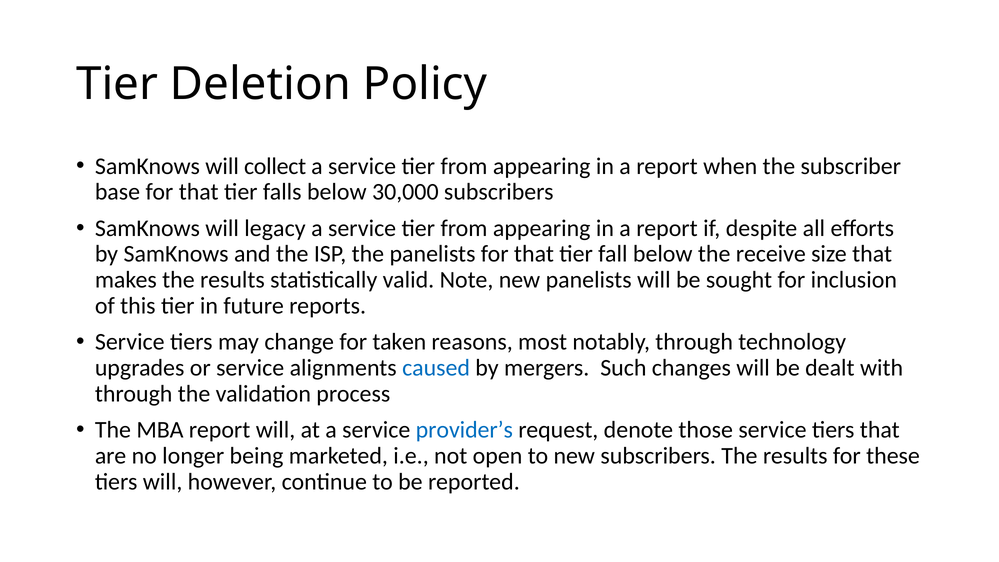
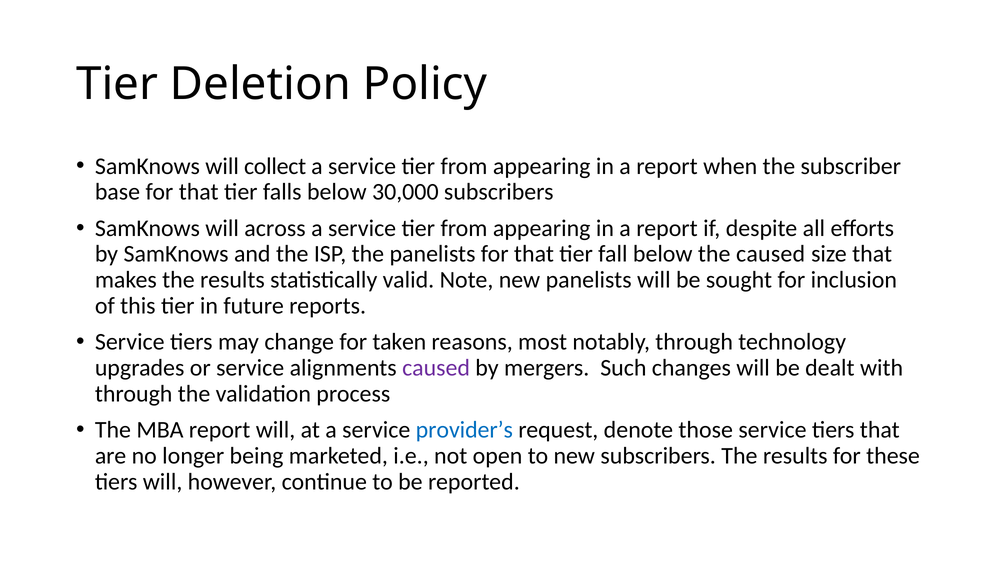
legacy: legacy -> across
the receive: receive -> caused
caused at (436, 368) colour: blue -> purple
